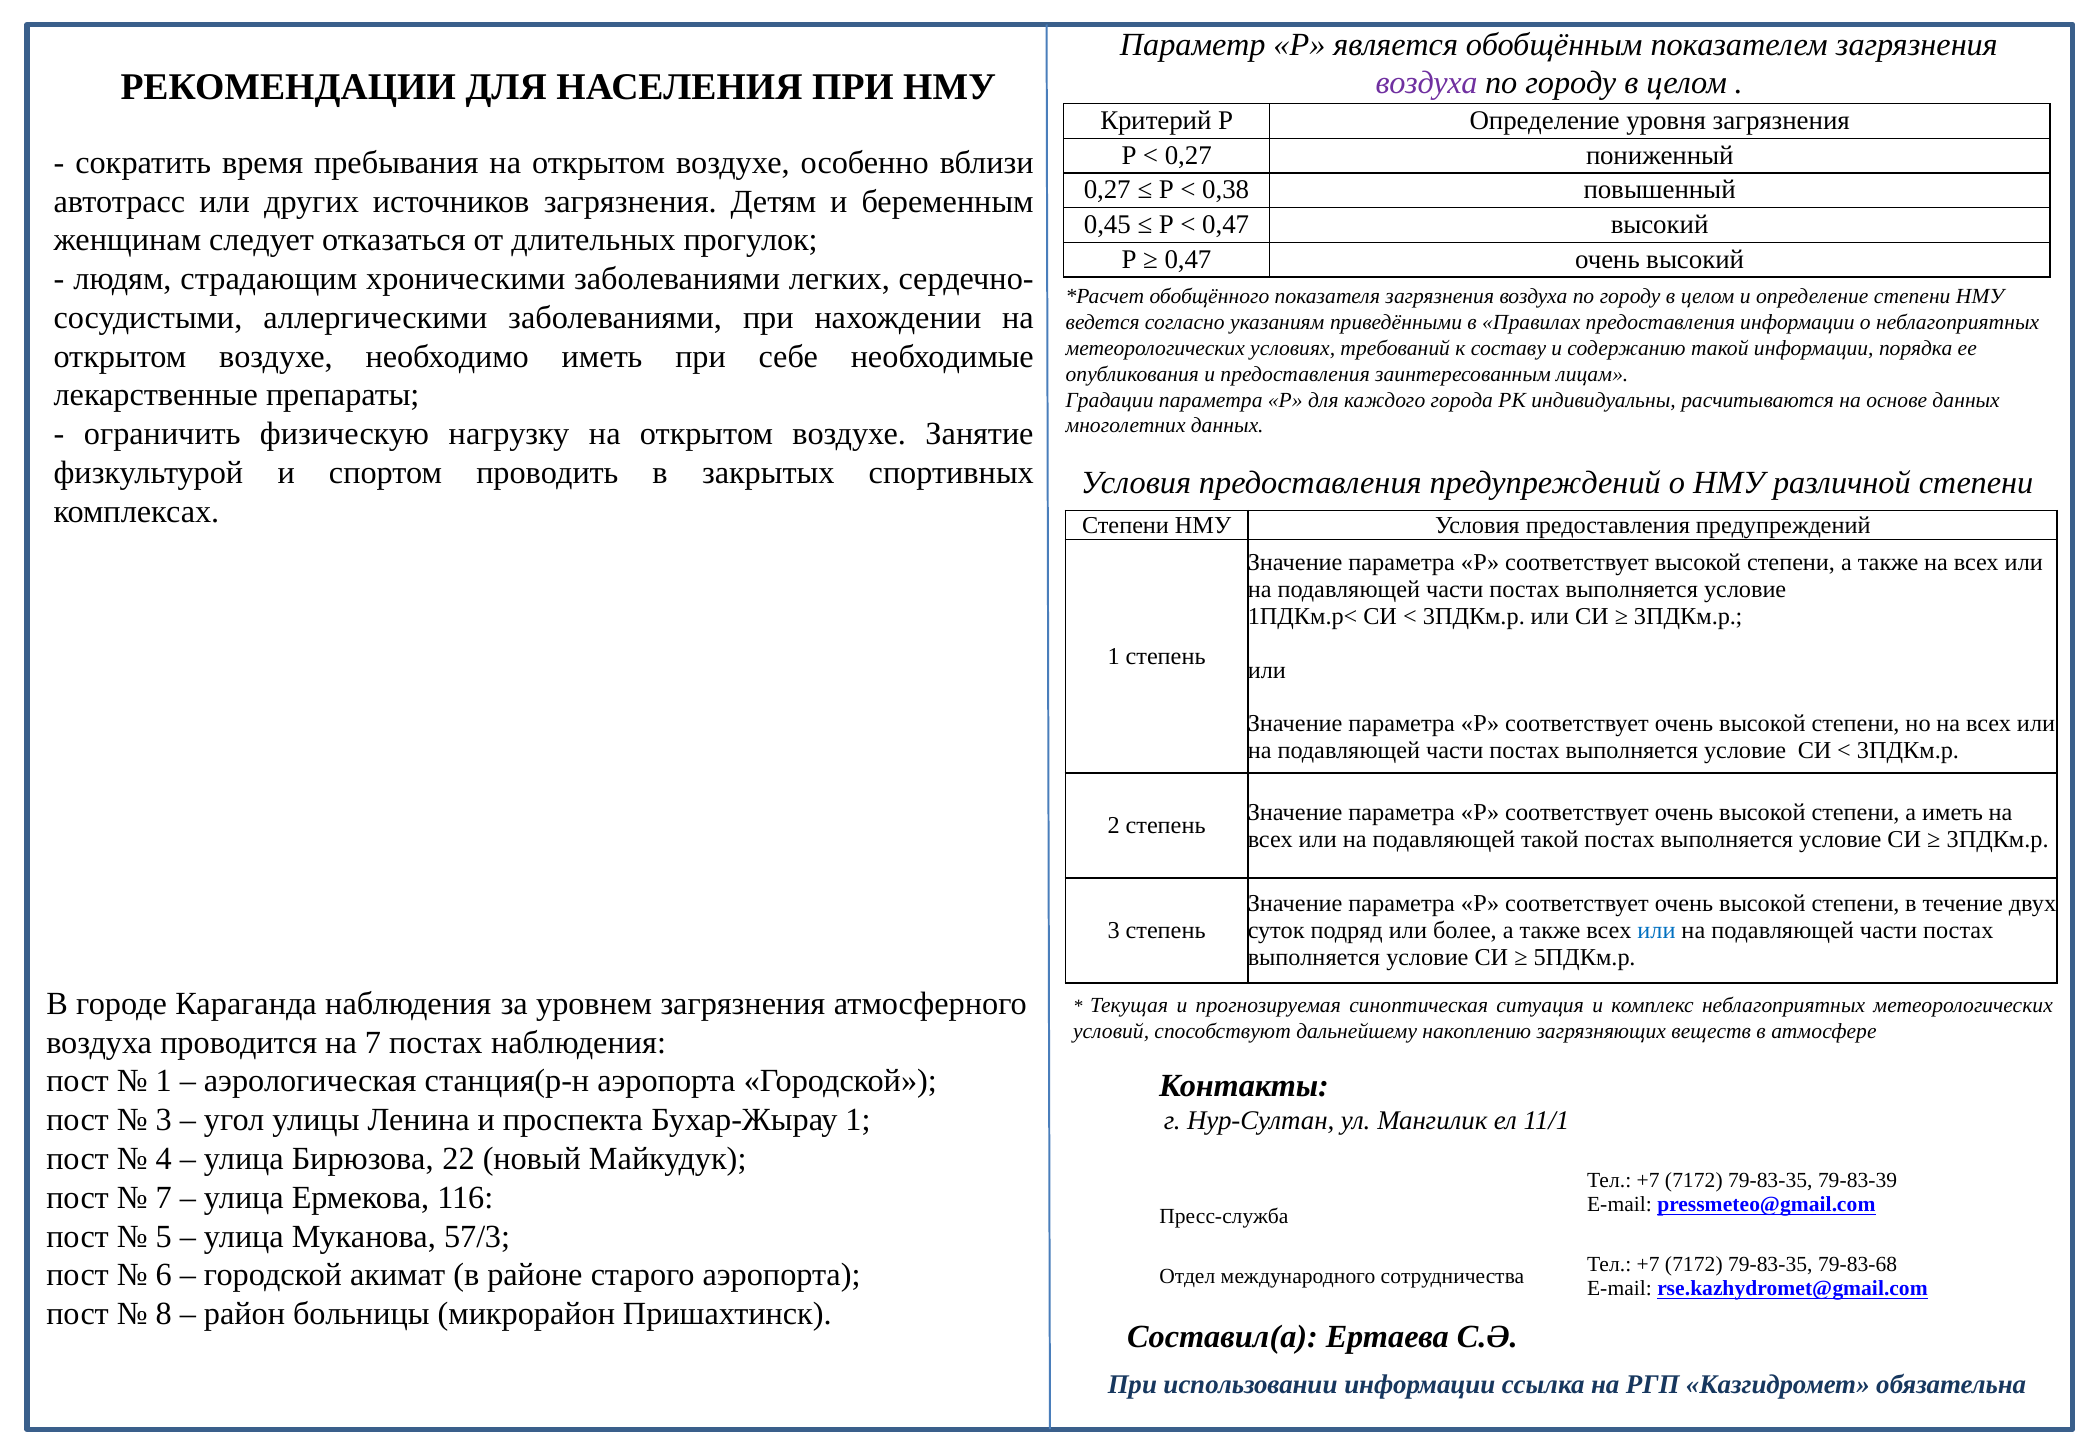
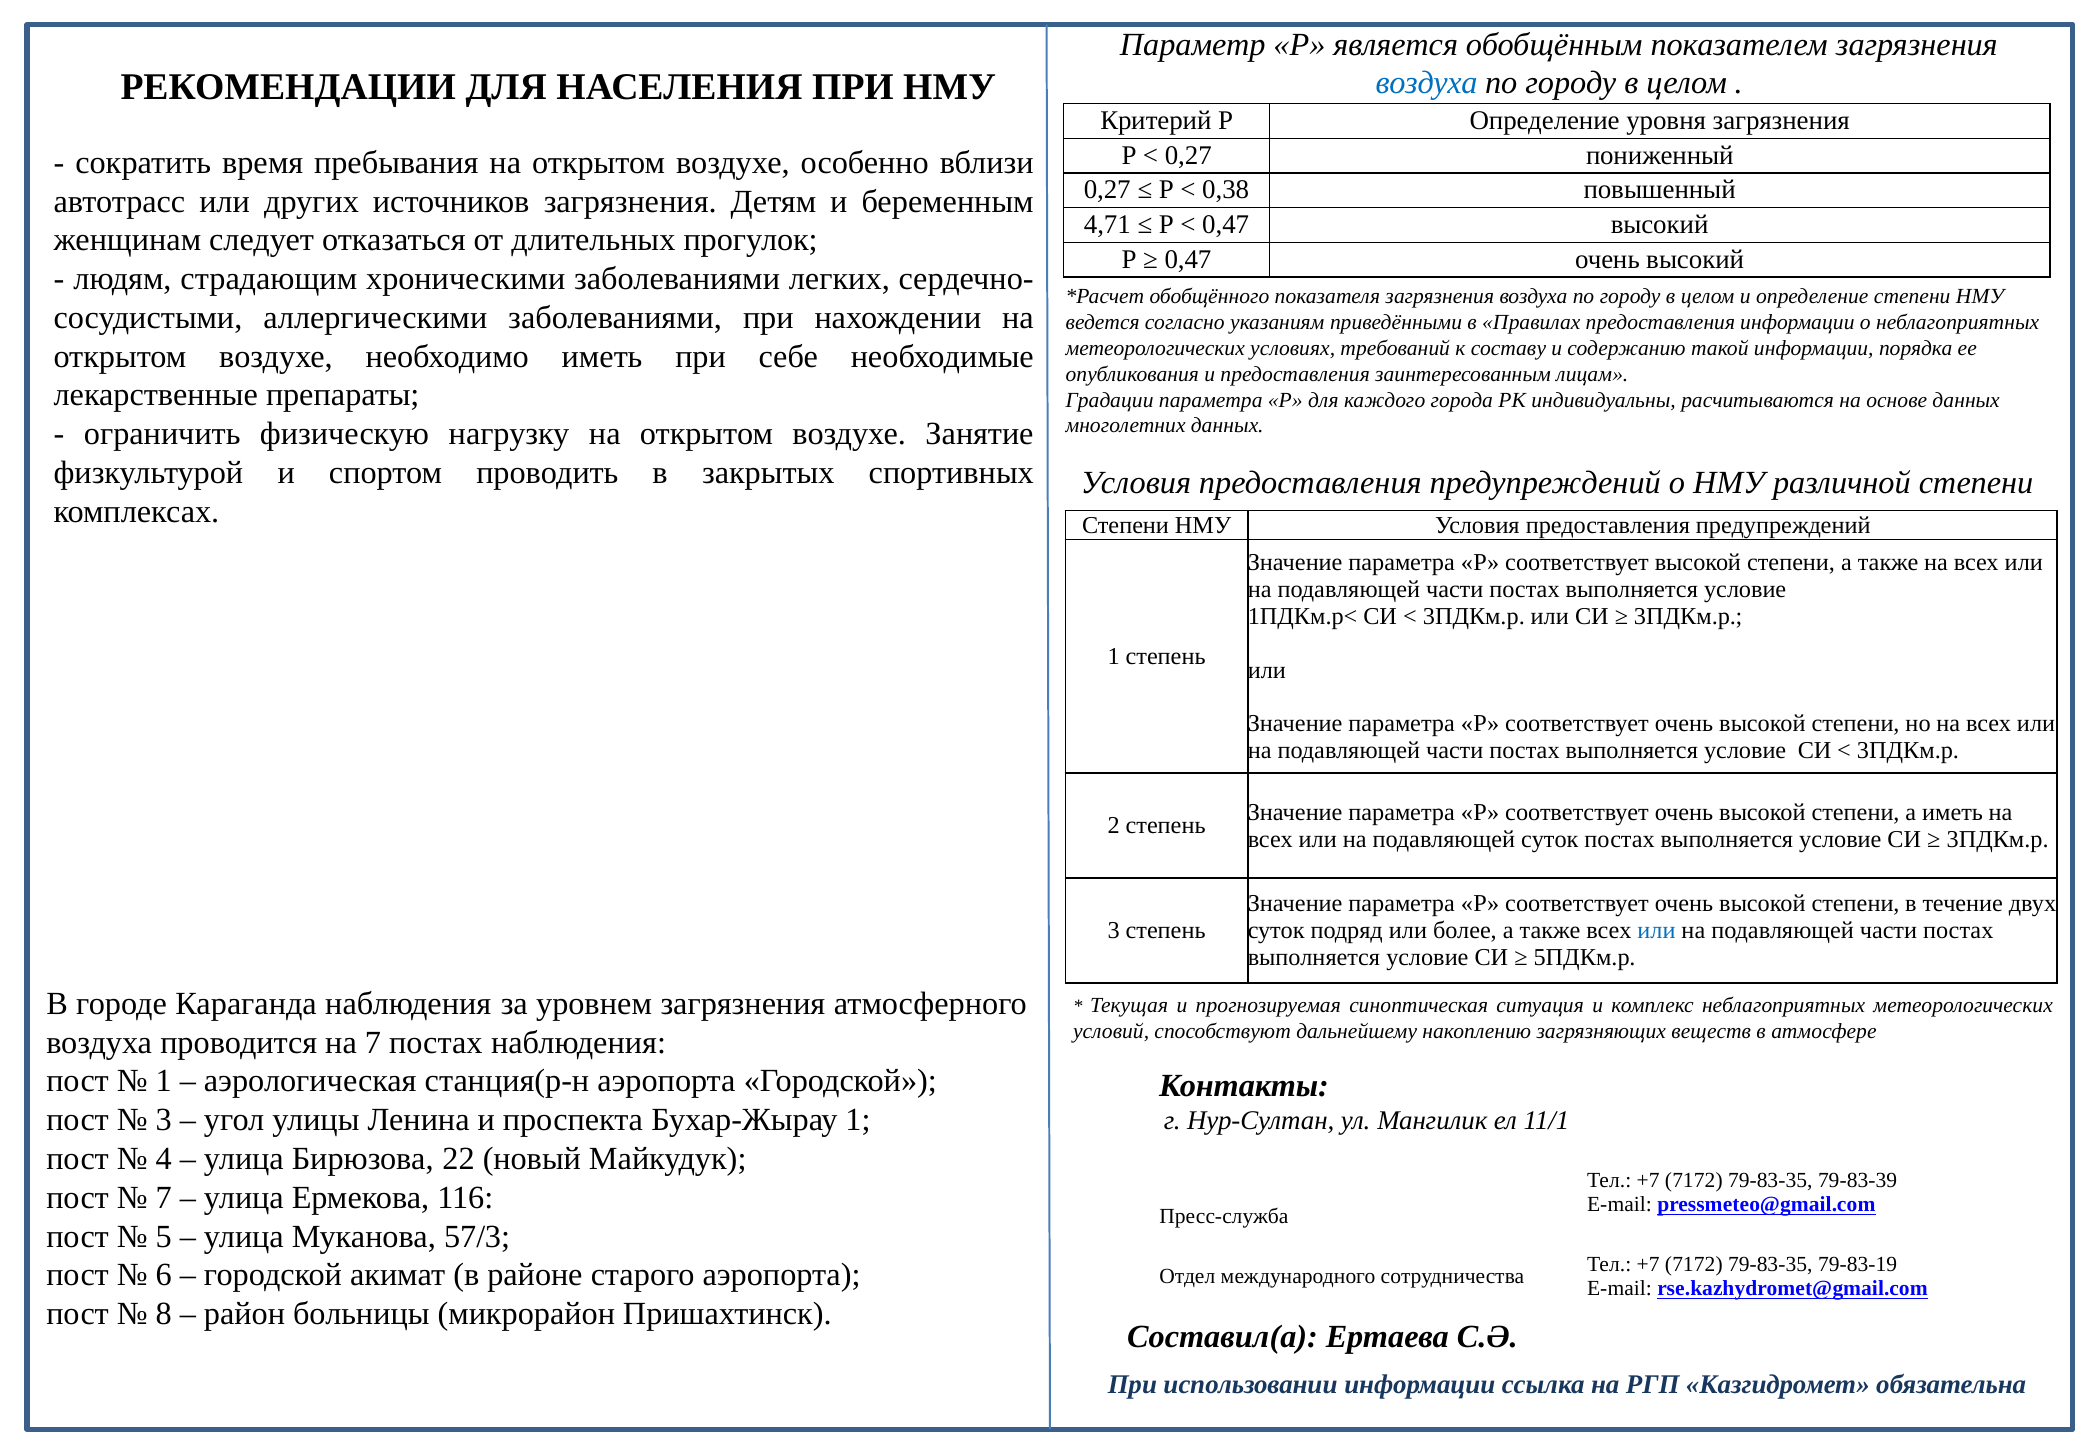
воздуха at (1427, 83) colour: purple -> blue
0,45: 0,45 -> 4,71
подавляющей такой: такой -> суток
79-83-68: 79-83-68 -> 79-83-19
